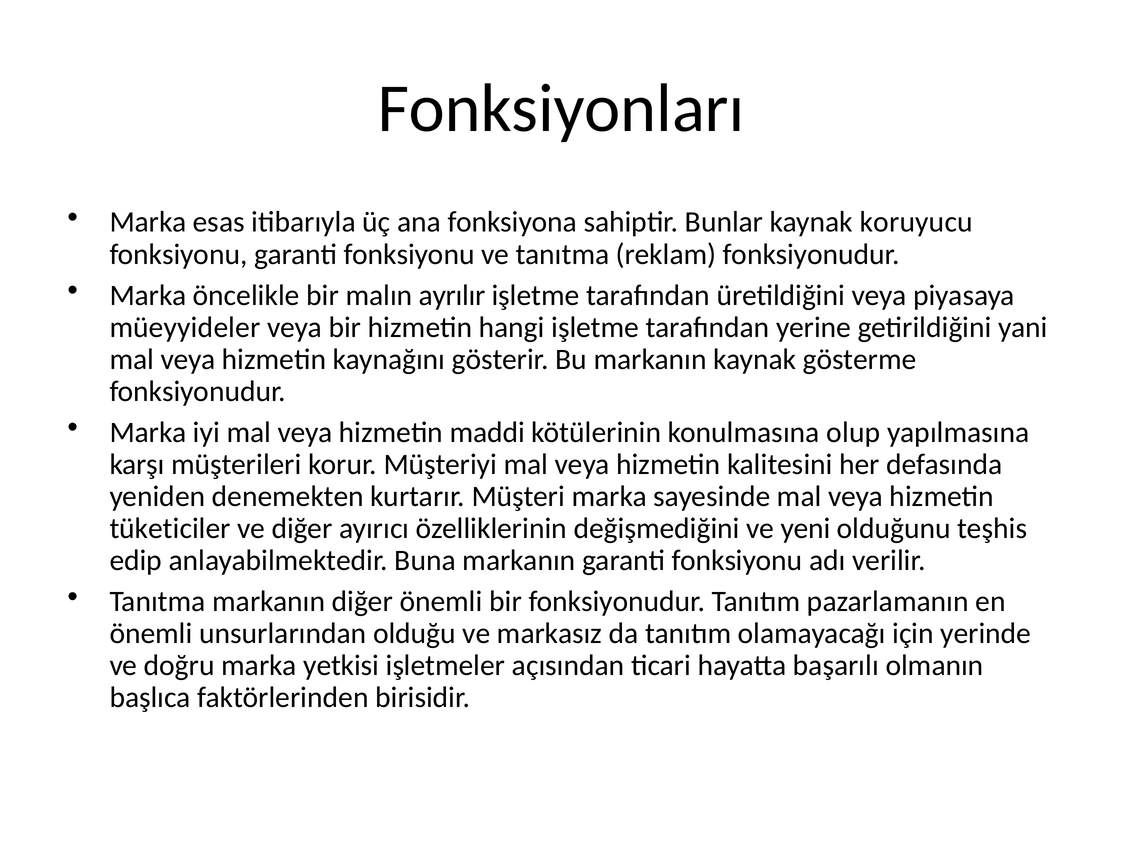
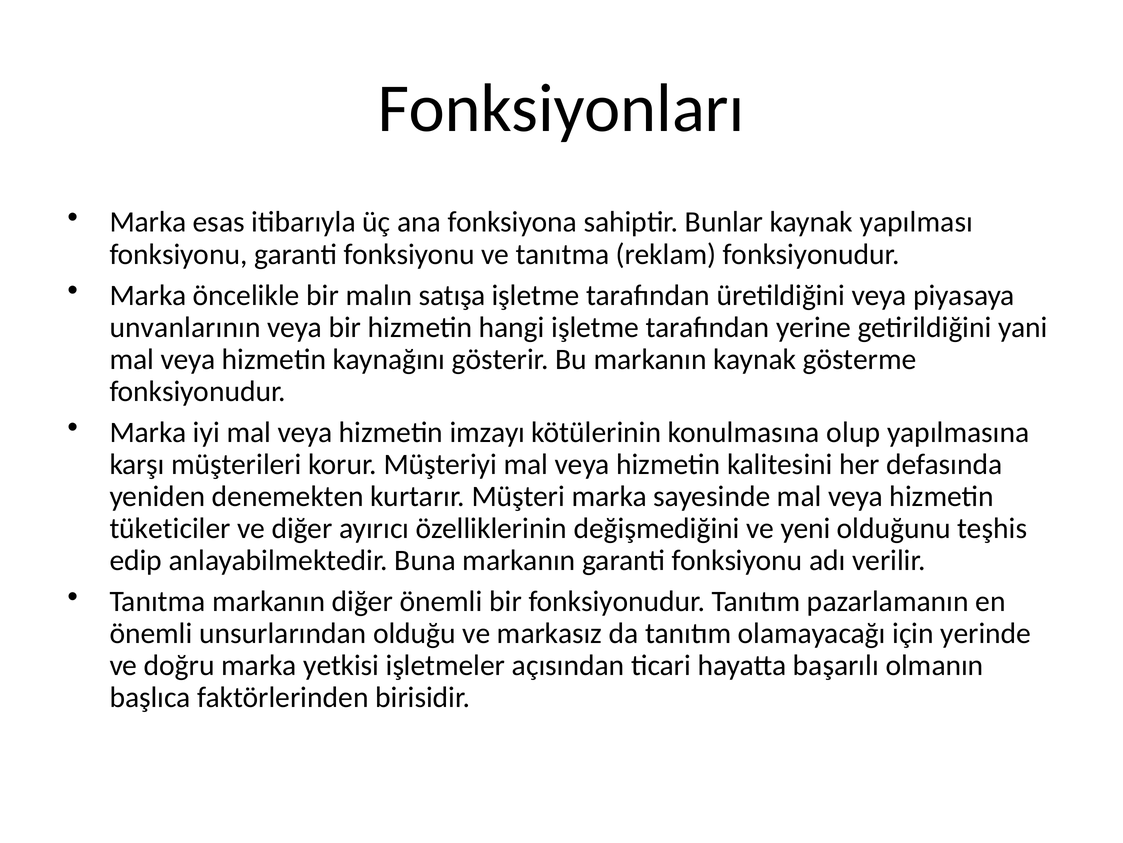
koruyucu: koruyucu -> yapılması
ayrılır: ayrılır -> satışa
müeyyideler: müeyyideler -> unvanlarının
maddi: maddi -> imzayı
